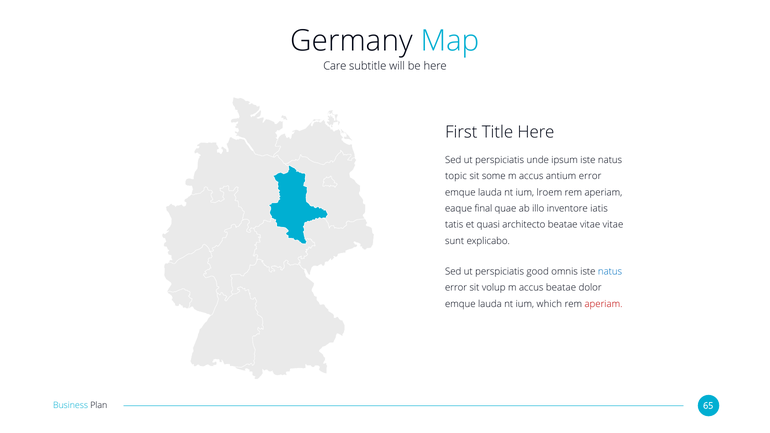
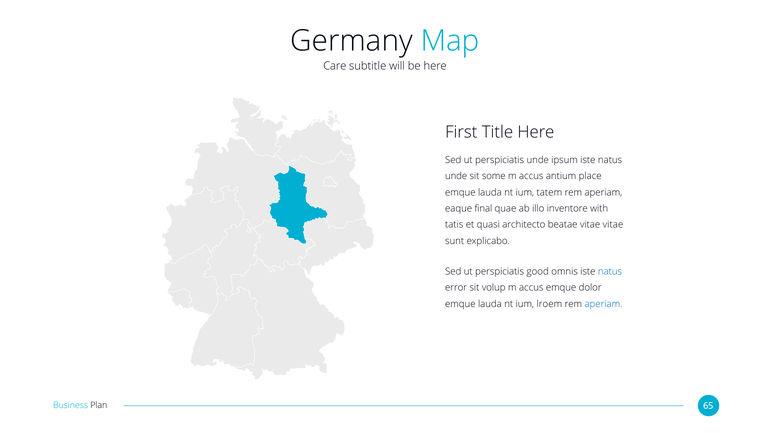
topic at (456, 176): topic -> unde
antium error: error -> place
lroem: lroem -> tatem
iatis: iatis -> with
accus beatae: beatae -> emque
which: which -> lroem
aperiam at (603, 304) colour: red -> blue
